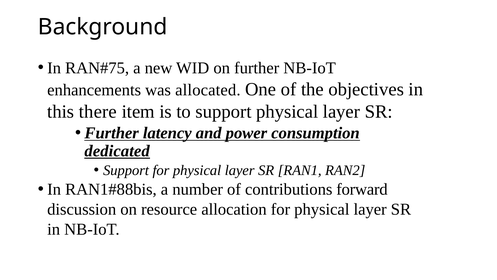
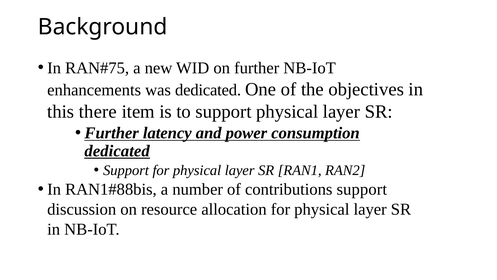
was allocated: allocated -> dedicated
contributions forward: forward -> support
